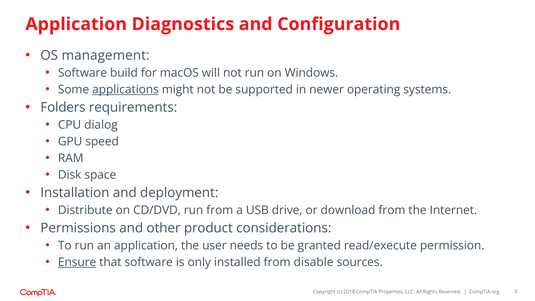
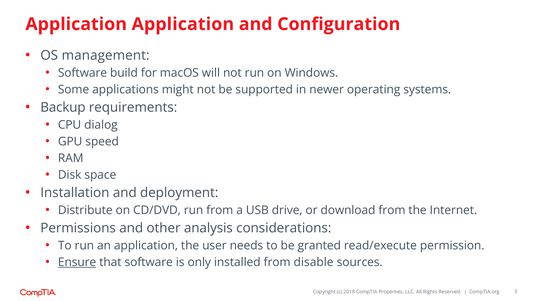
Application Diagnostics: Diagnostics -> Application
applications underline: present -> none
Folders: Folders -> Backup
product: product -> analysis
